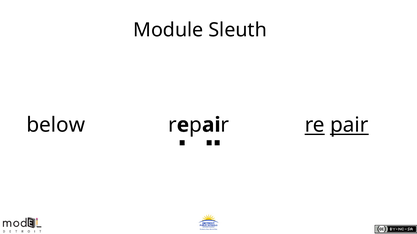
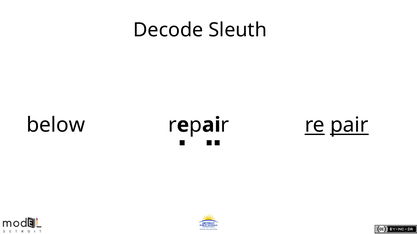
Module: Module -> Decode
